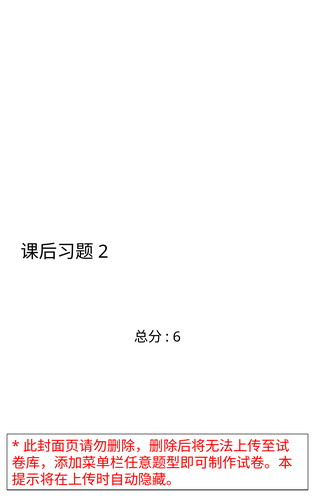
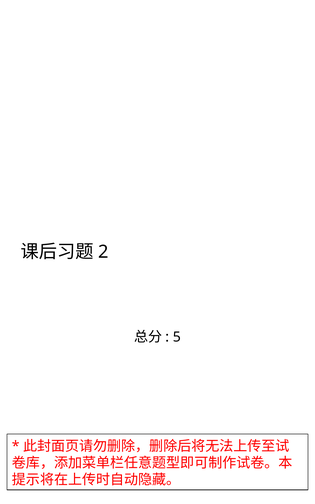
6: 6 -> 5
